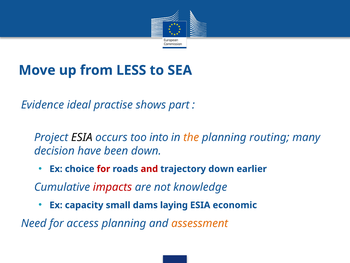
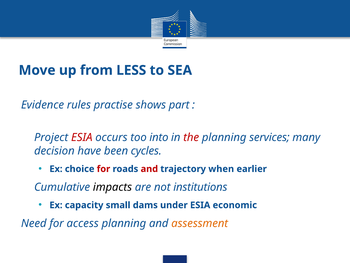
ideal: ideal -> rules
ESIA at (82, 137) colour: black -> red
the colour: orange -> red
routing: routing -> services
been down: down -> cycles
trajectory down: down -> when
impacts colour: red -> black
knowledge: knowledge -> institutions
laying: laying -> under
